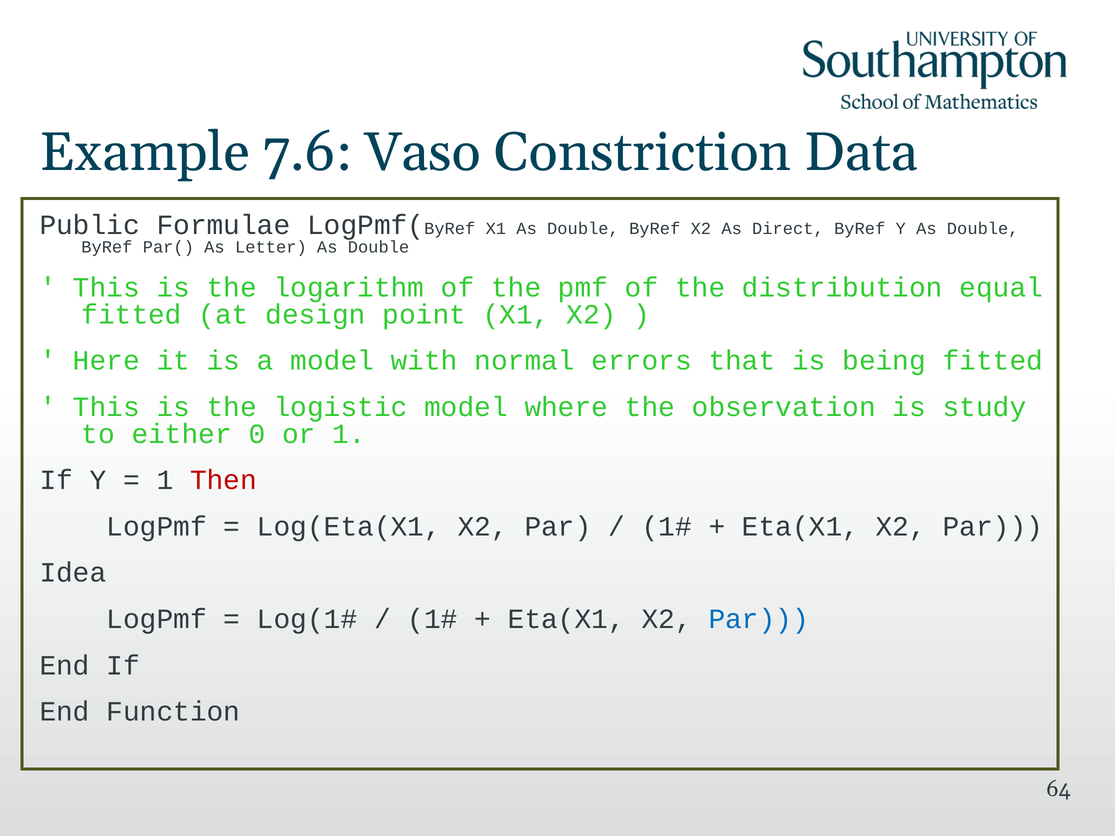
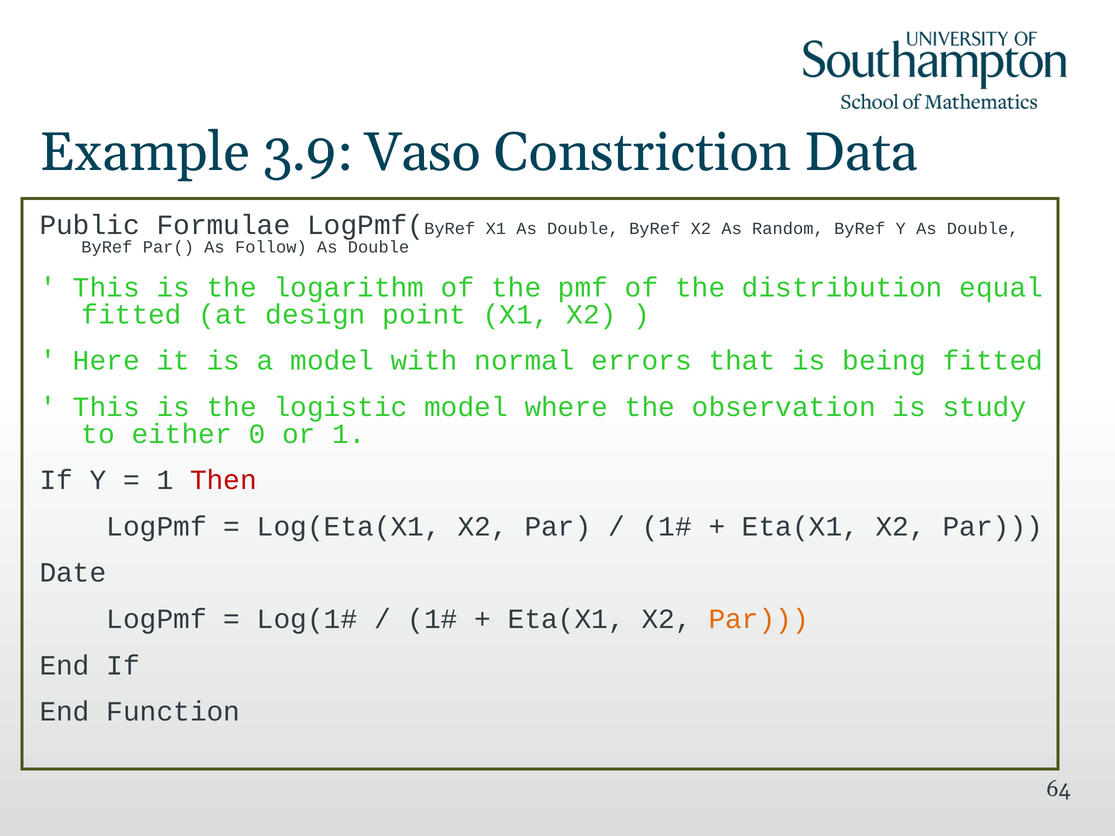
7.6: 7.6 -> 3.9
Direct: Direct -> Random
Letter: Letter -> Follow
Idea: Idea -> Date
Par at (759, 619) colour: blue -> orange
